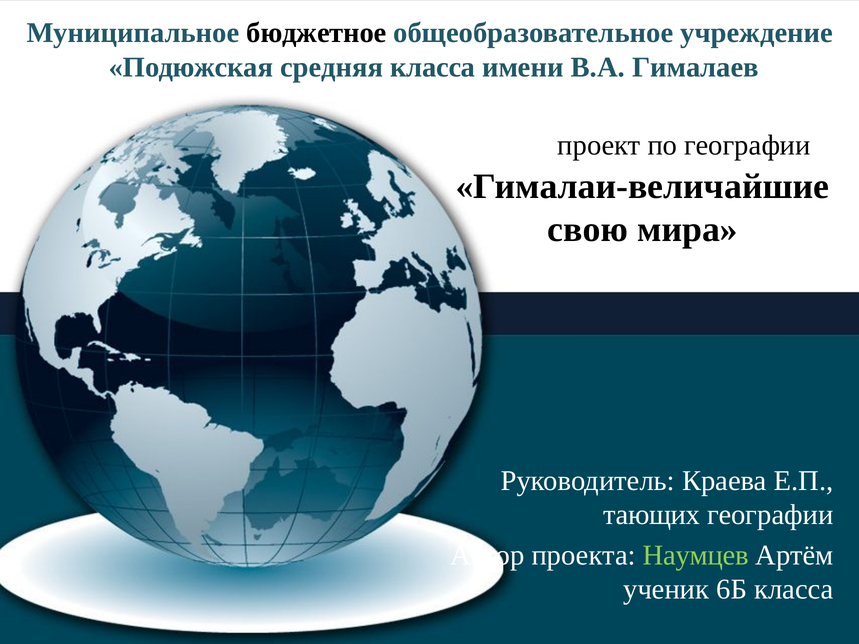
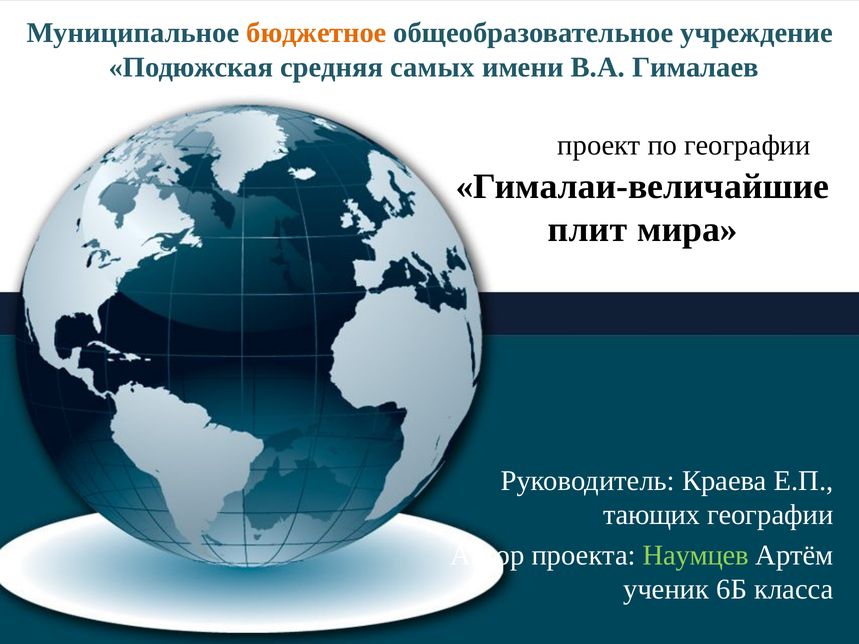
бюджетное colour: black -> orange
средняя класса: класса -> самых
свою: свою -> плит
